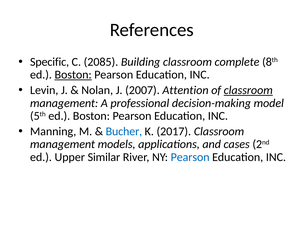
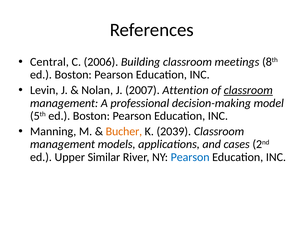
Specific: Specific -> Central
2085: 2085 -> 2006
complete: complete -> meetings
Boston at (73, 75) underline: present -> none
Bucher colour: blue -> orange
2017: 2017 -> 2039
